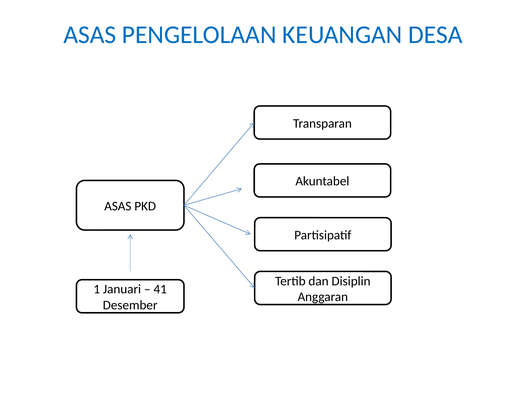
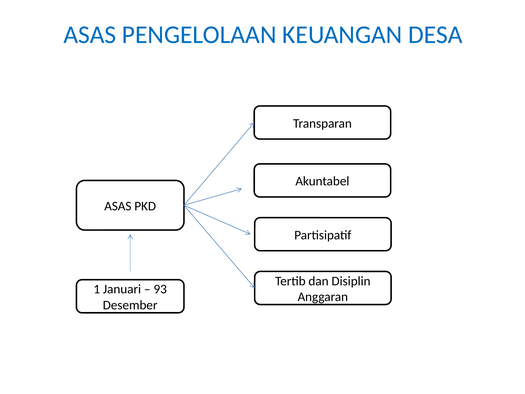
41: 41 -> 93
